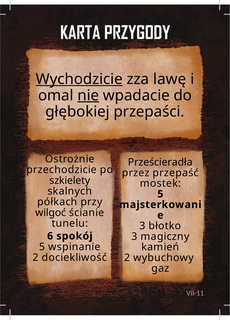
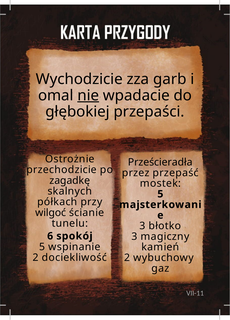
Wychodzicie underline: present -> none
lawę: lawę -> garb
szkielety: szkielety -> zagadkę
